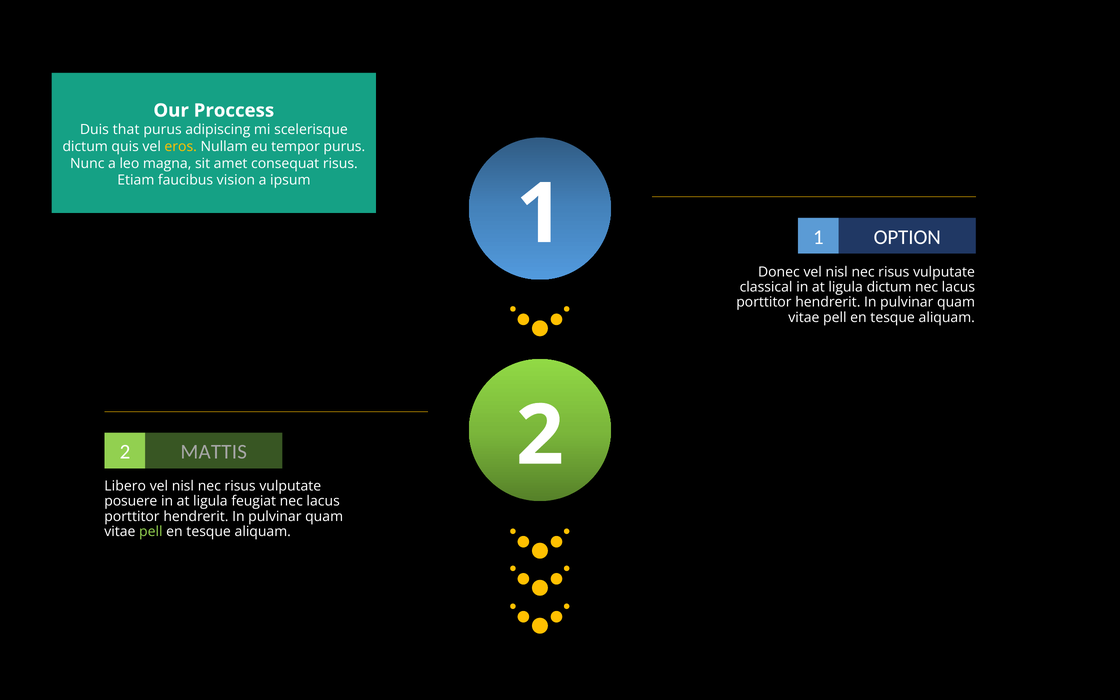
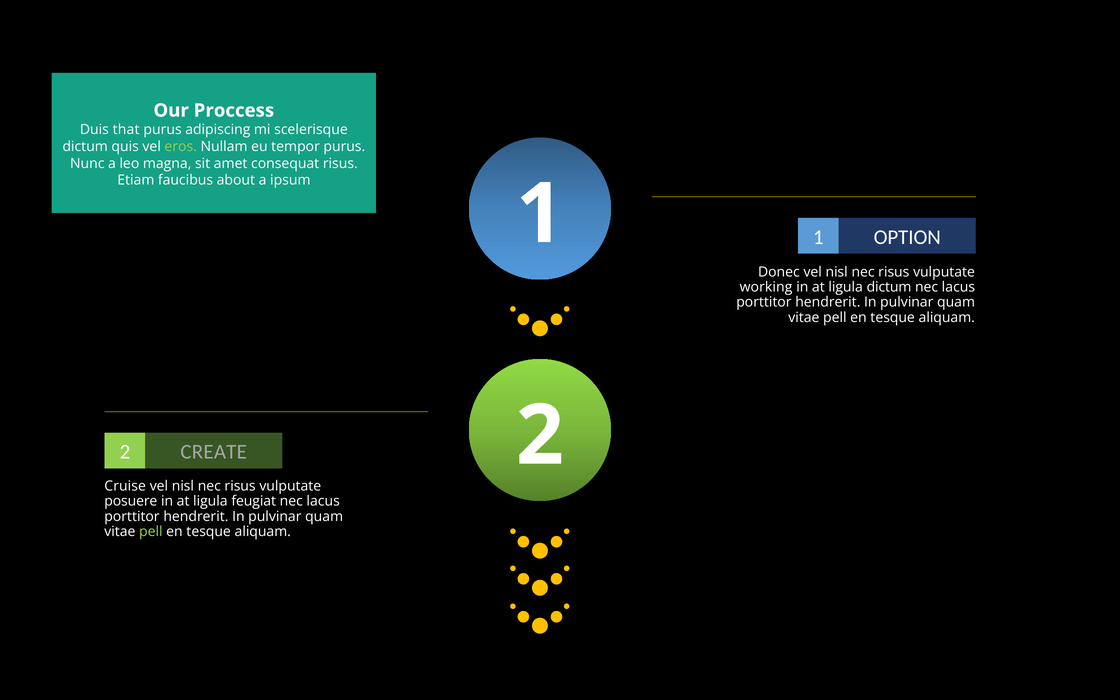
eros colour: yellow -> light green
vision: vision -> about
classical: classical -> working
MATTIS: MATTIS -> CREATE
Libero: Libero -> Cruise
